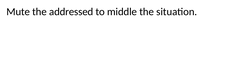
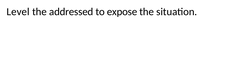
Mute: Mute -> Level
middle: middle -> expose
